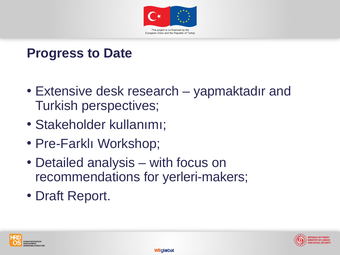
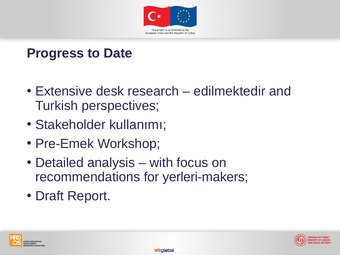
yapmaktadır: yapmaktadır -> edilmektedir
Pre-Farklı: Pre-Farklı -> Pre-Emek
